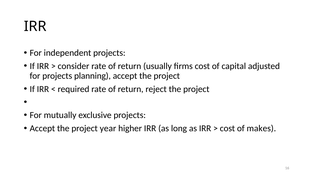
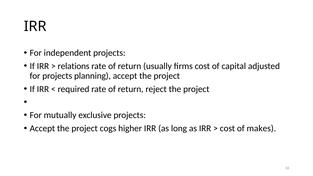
consider: consider -> relations
year: year -> cogs
